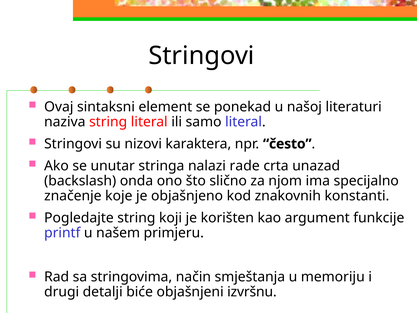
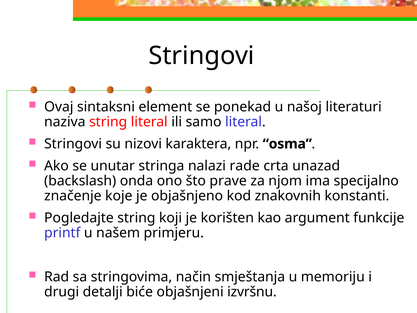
često: često -> osma
slično: slično -> prave
